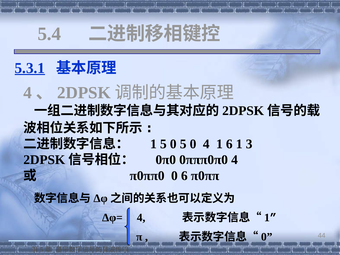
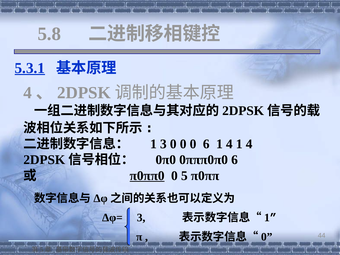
5.4: 5.4 -> 5.8
1 5: 5 -> 3
5 at (183, 144): 5 -> 0
0 4: 4 -> 6
6 at (229, 144): 6 -> 4
3 at (249, 144): 3 -> 4
0πππ0π0 4: 4 -> 6
π0ππ0 underline: none -> present
0 6: 6 -> 5
Δφ= 4: 4 -> 3
